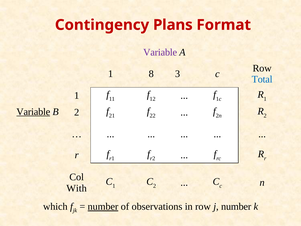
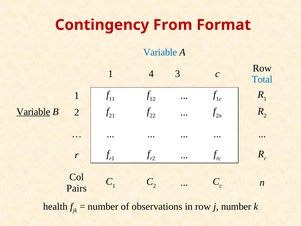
Plans: Plans -> From
Variable at (160, 52) colour: purple -> blue
8: 8 -> 4
With: With -> Pairs
which: which -> health
number at (103, 206) underline: present -> none
